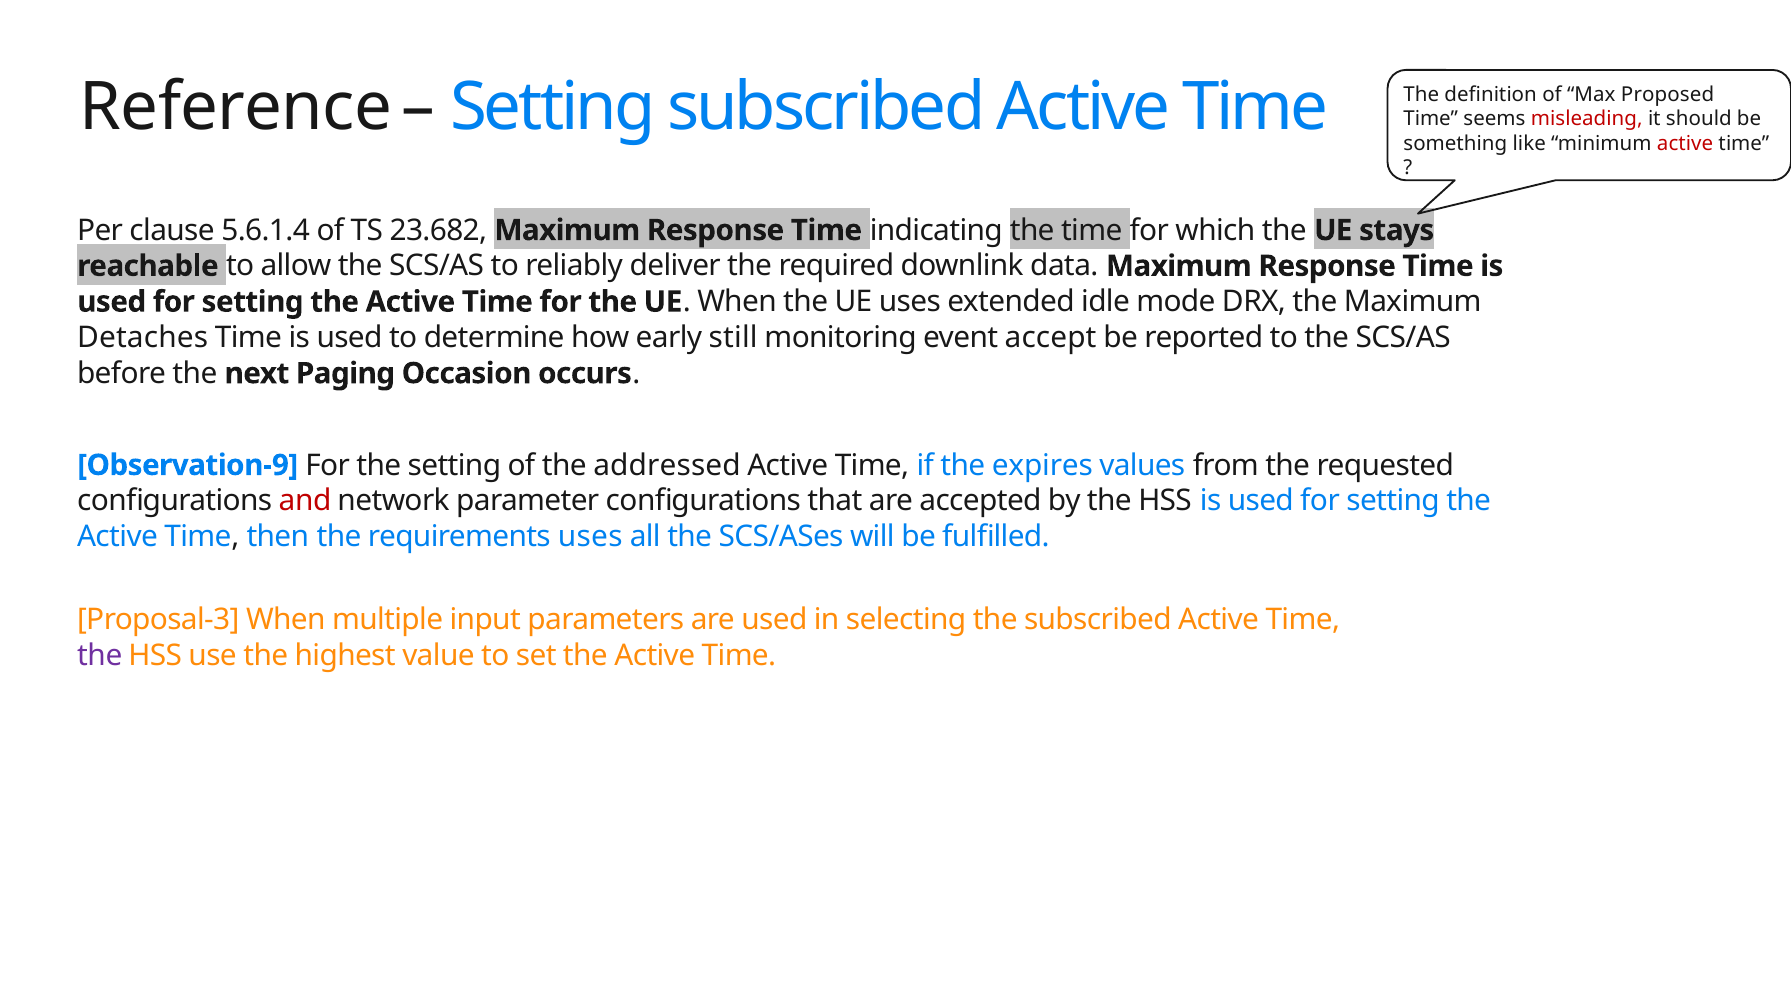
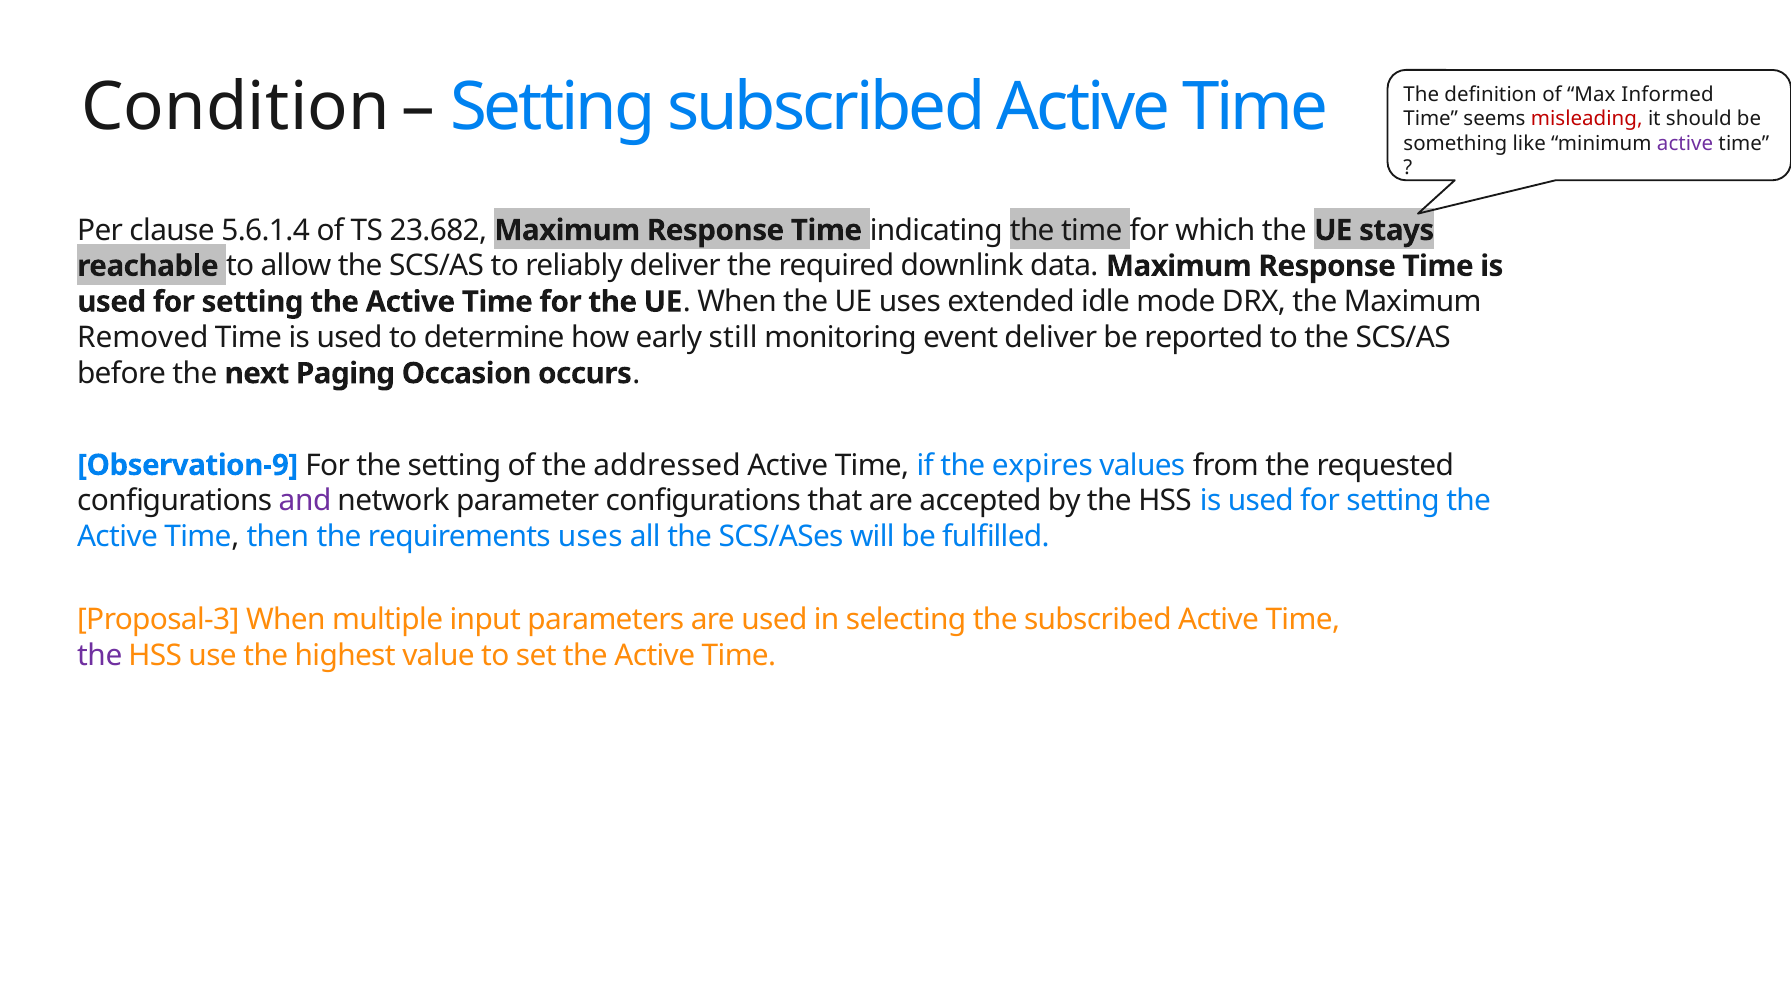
Reference: Reference -> Condition
Proposed: Proposed -> Informed
active at (1685, 144) colour: red -> purple
Detaches: Detaches -> Removed
event accept: accept -> deliver
and colour: red -> purple
